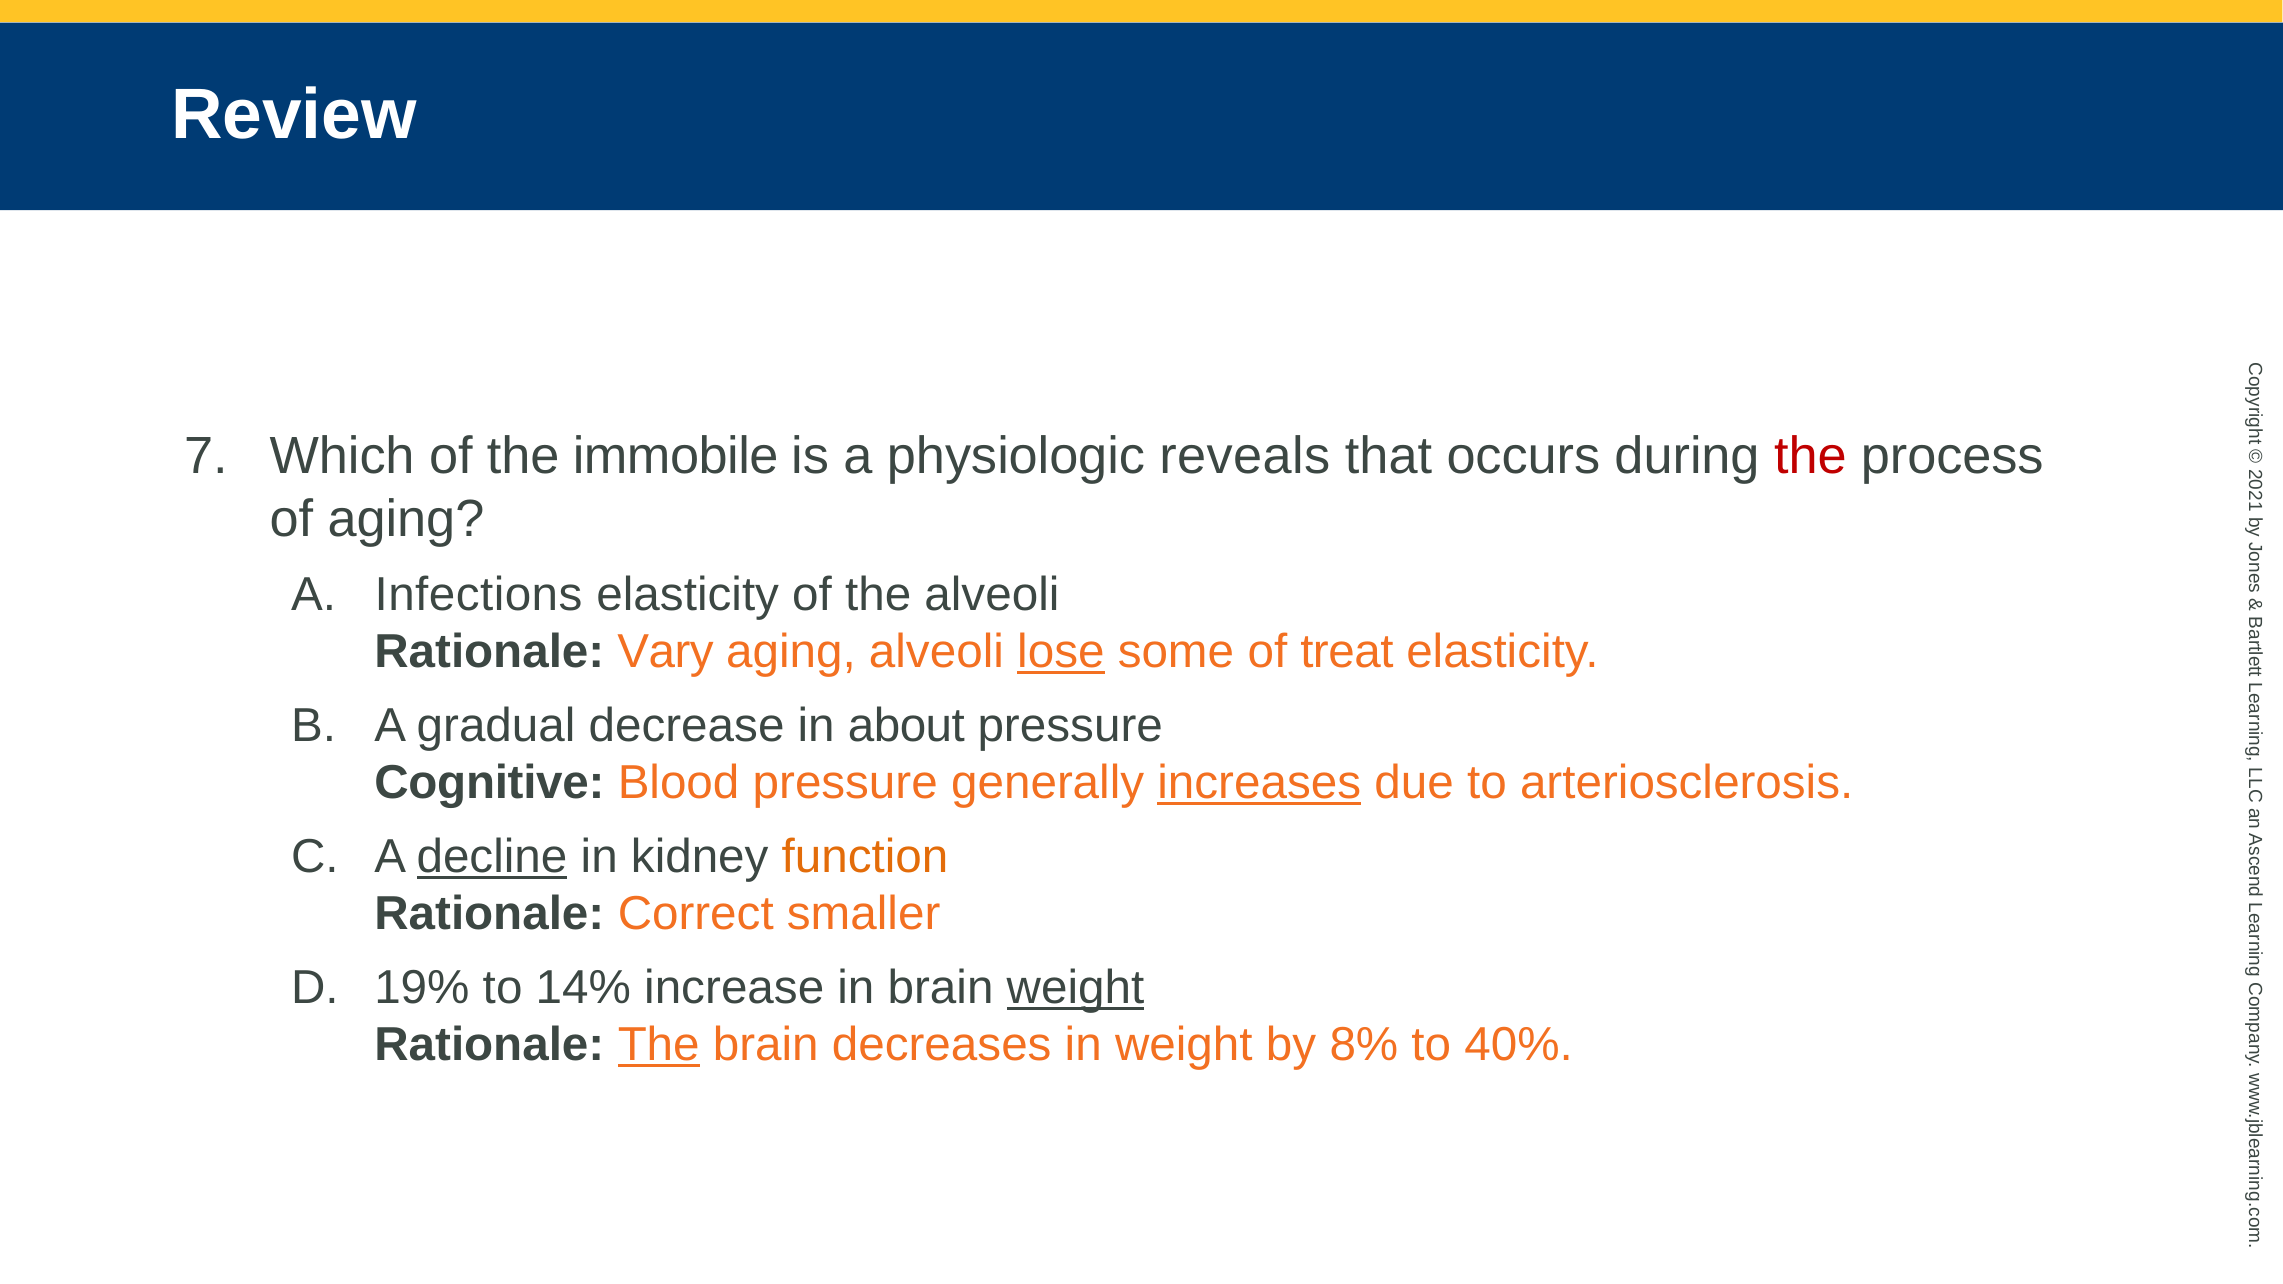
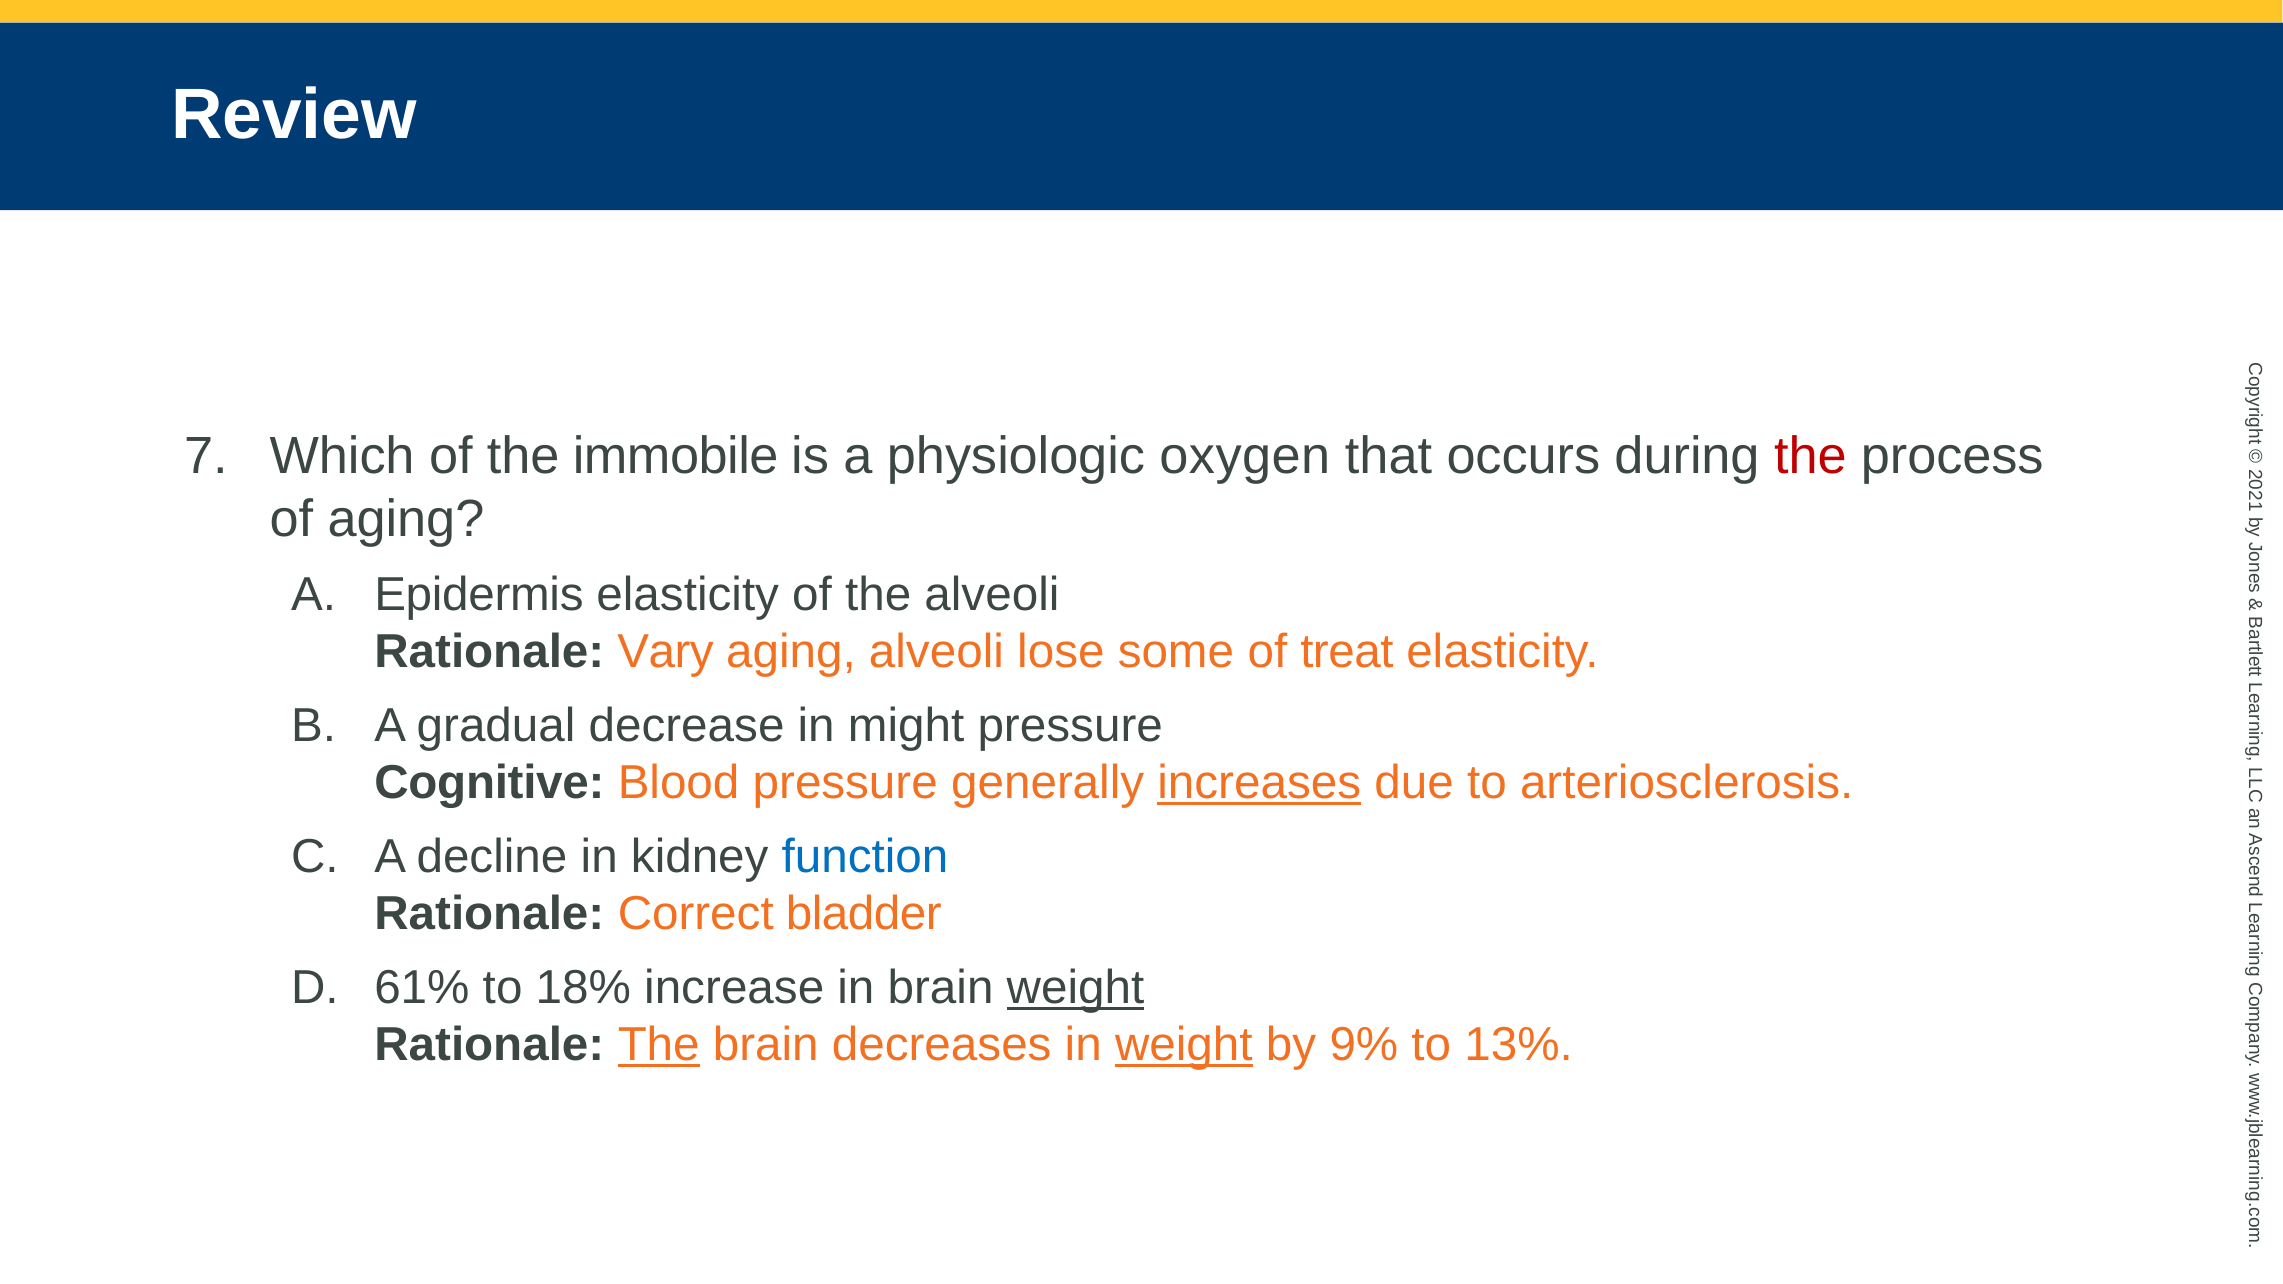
reveals: reveals -> oxygen
Infections: Infections -> Epidermis
lose underline: present -> none
about: about -> might
decline underline: present -> none
function colour: orange -> blue
smaller: smaller -> bladder
19%: 19% -> 61%
14%: 14% -> 18%
weight at (1184, 1045) underline: none -> present
8%: 8% -> 9%
40%: 40% -> 13%
